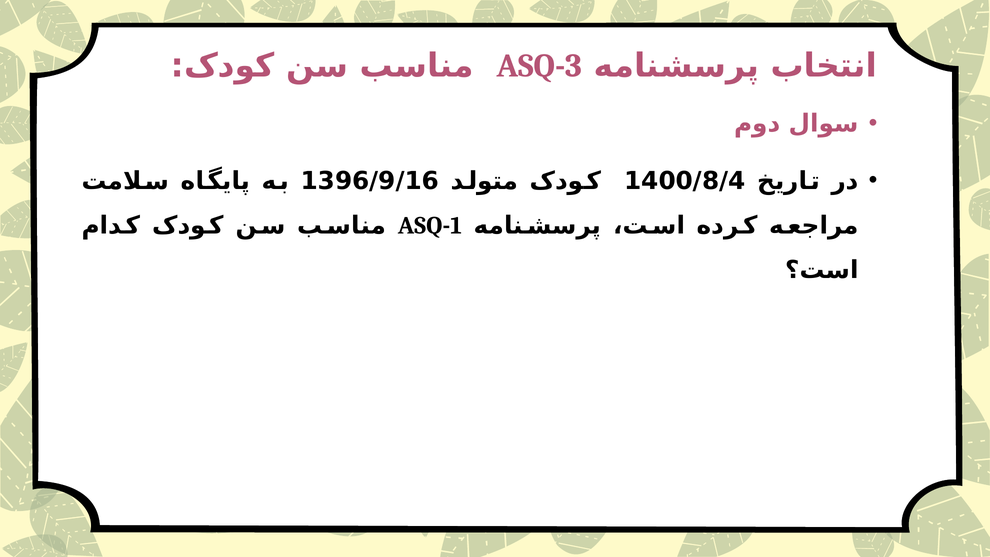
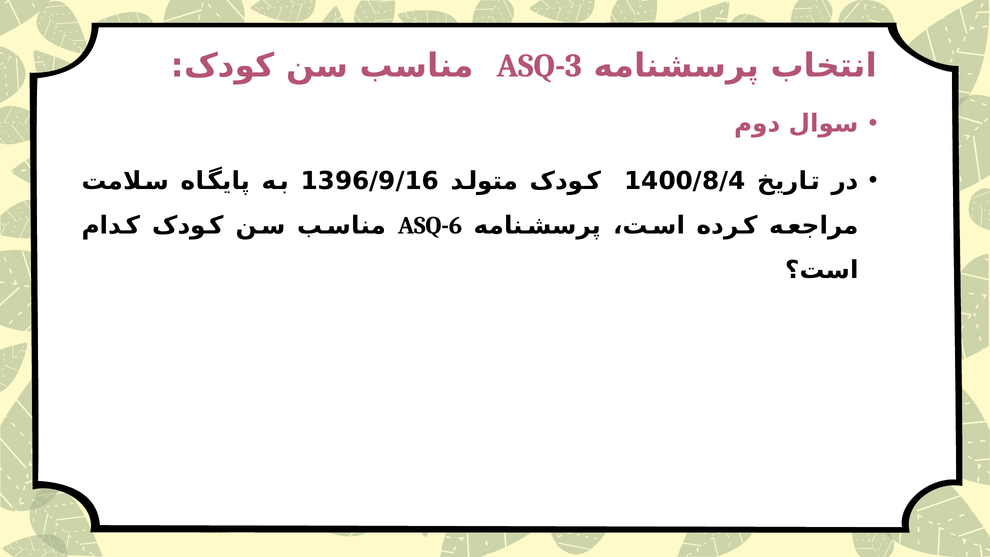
ASQ-1: ASQ-1 -> ASQ-6
